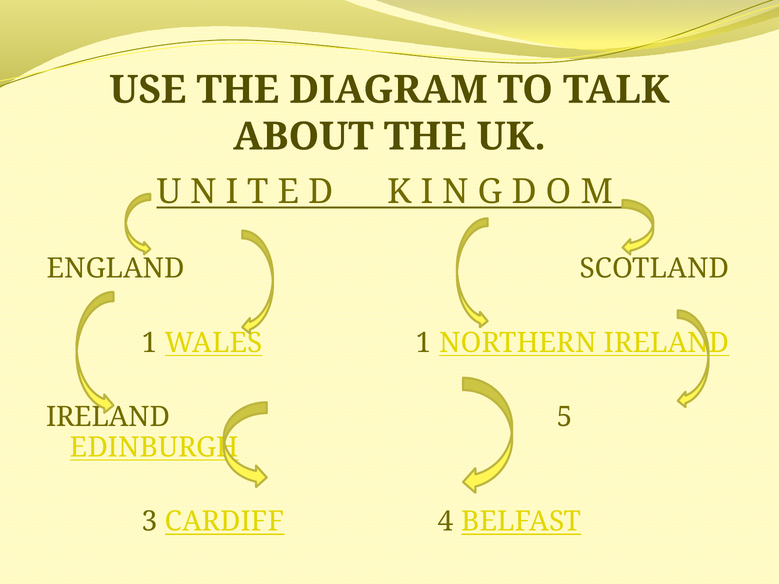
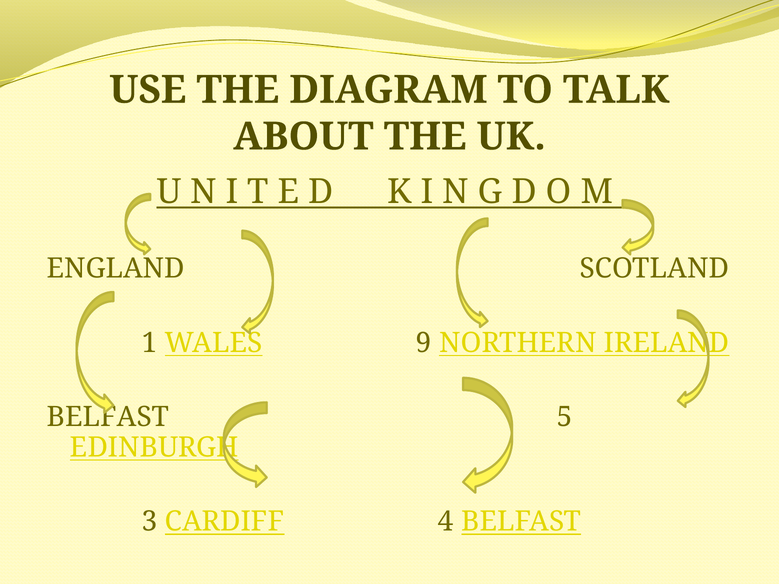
WALES 1: 1 -> 9
IRELAND at (108, 417): IRELAND -> BELFAST
